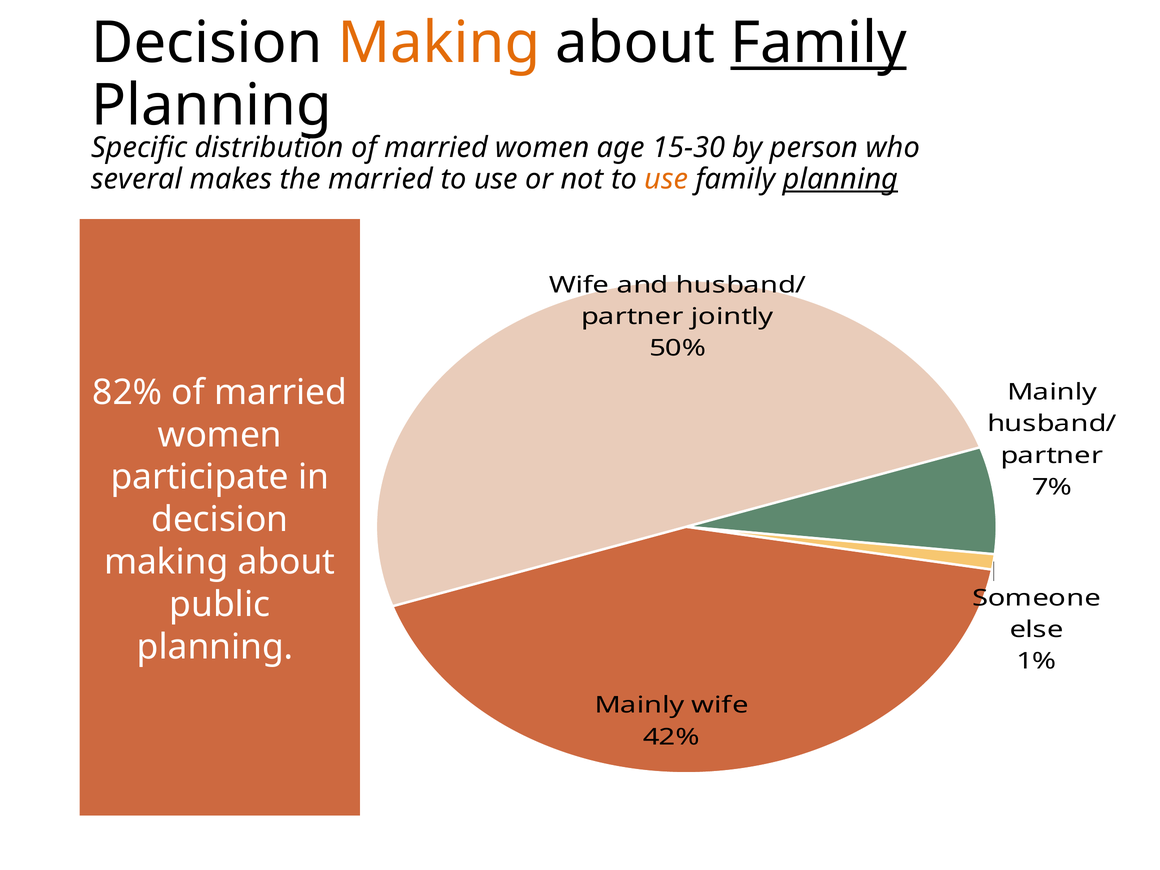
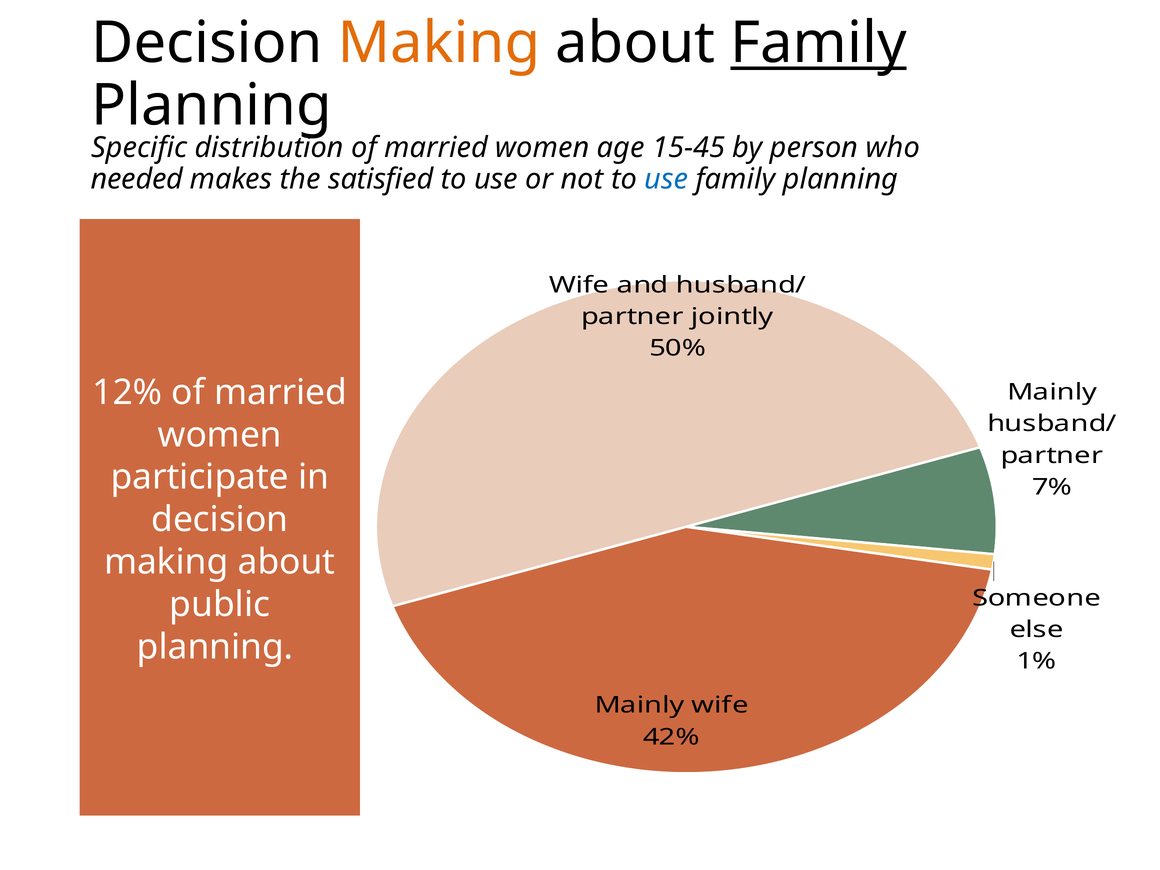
15-30: 15-30 -> 15-45
several: several -> needed
the married: married -> satisfied
use at (666, 179) colour: orange -> blue
planning at (840, 179) underline: present -> none
82%: 82% -> 12%
